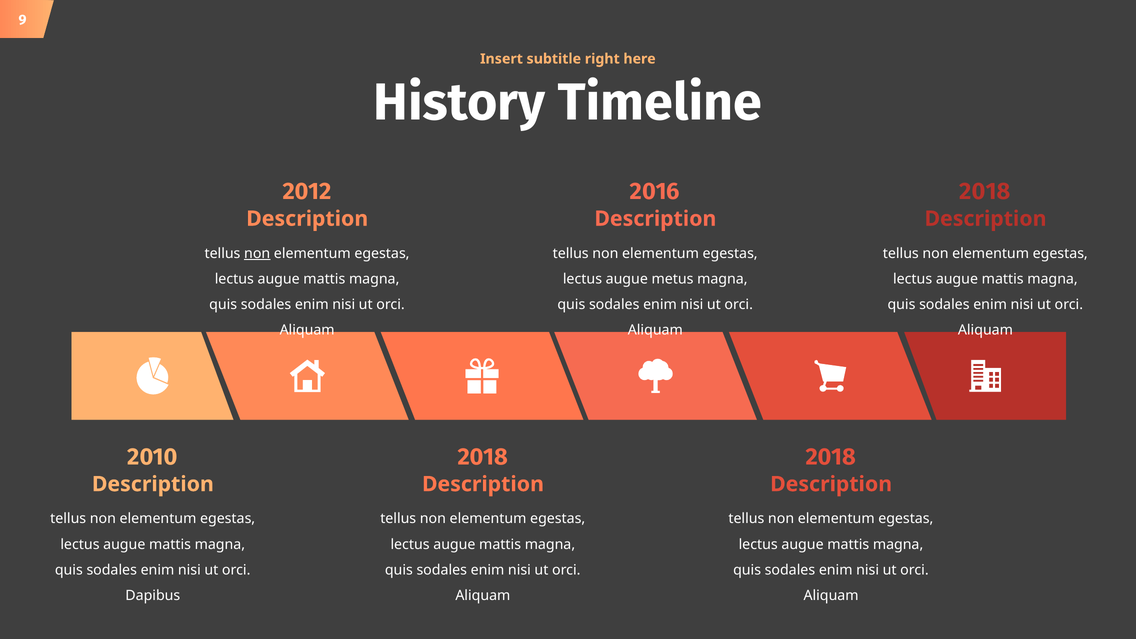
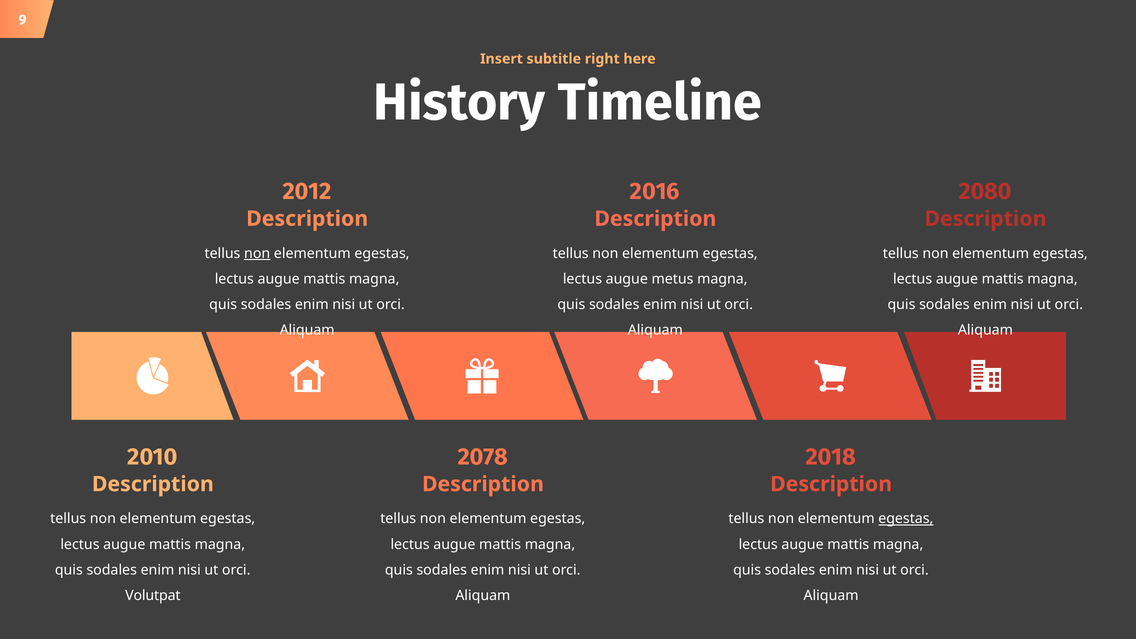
2018 at (985, 191): 2018 -> 2080
2010 2018: 2018 -> 2078
egestas at (906, 519) underline: none -> present
Dapibus: Dapibus -> Volutpat
